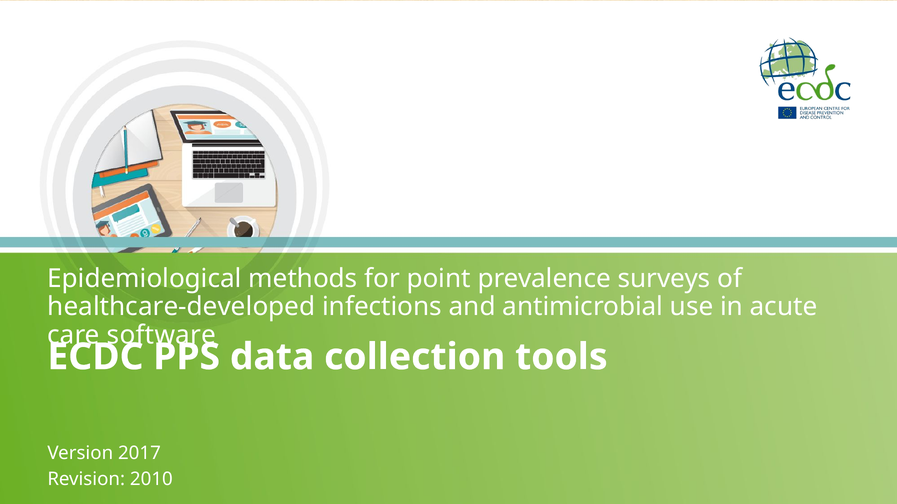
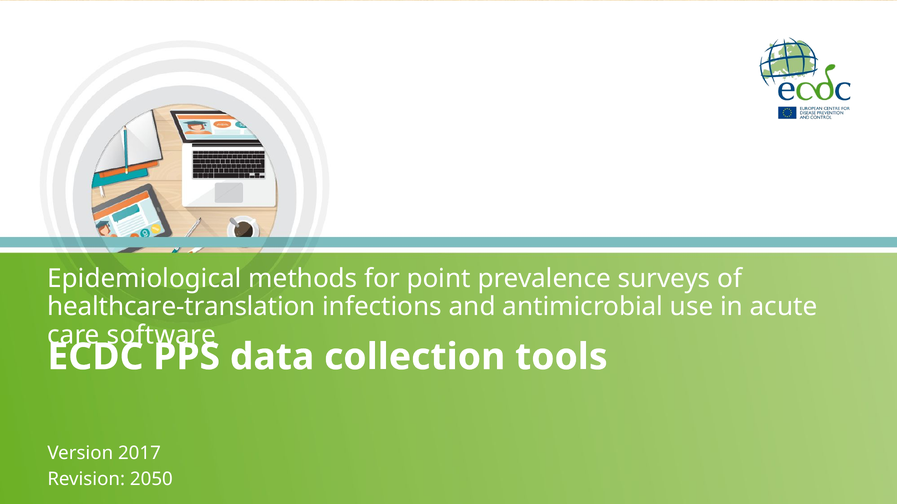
healthcare-developed: healthcare-developed -> healthcare-translation
2010: 2010 -> 2050
